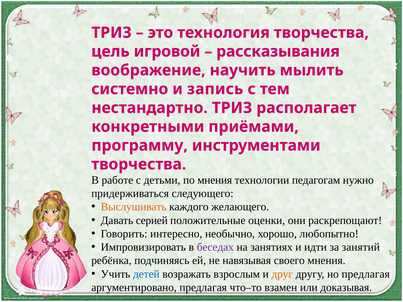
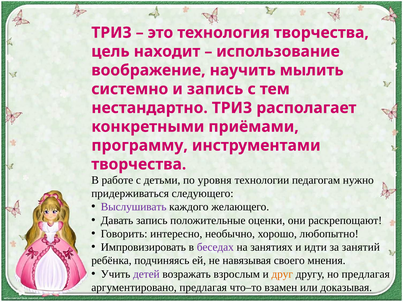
игровой: игровой -> находит
рассказывания: рассказывания -> использование
по мнения: мнения -> уровня
Выслушивать colour: orange -> purple
Давать серией: серией -> запись
детей colour: blue -> purple
